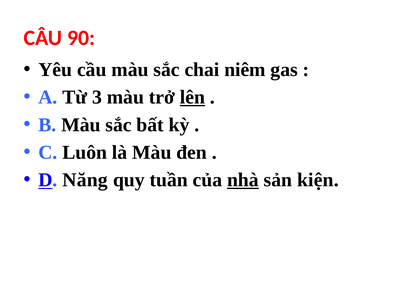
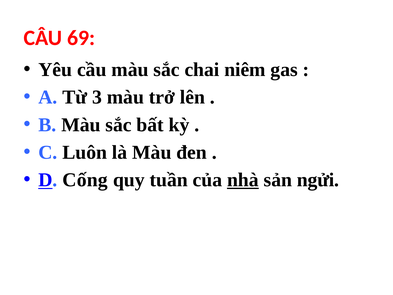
90: 90 -> 69
lên underline: present -> none
Năng: Năng -> Cống
kiện: kiện -> ngửi
